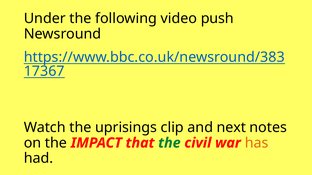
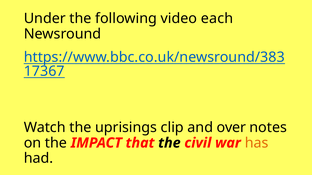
push: push -> each
next: next -> over
the at (169, 143) colour: green -> black
